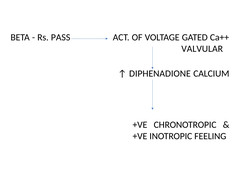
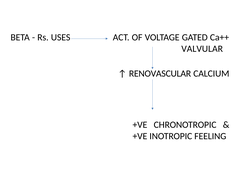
PASS: PASS -> USES
DIPHENADIONE: DIPHENADIONE -> RENOVASCULAR
